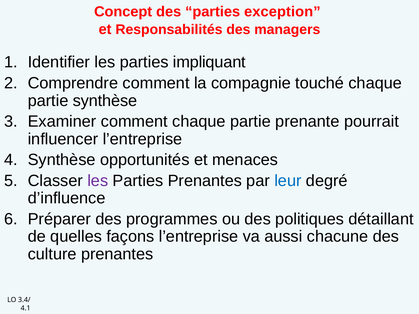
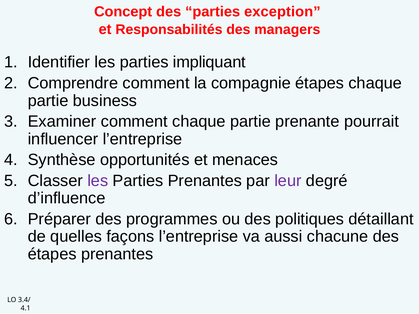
compagnie touché: touché -> étapes
partie synthèse: synthèse -> business
leur colour: blue -> purple
culture at (52, 254): culture -> étapes
